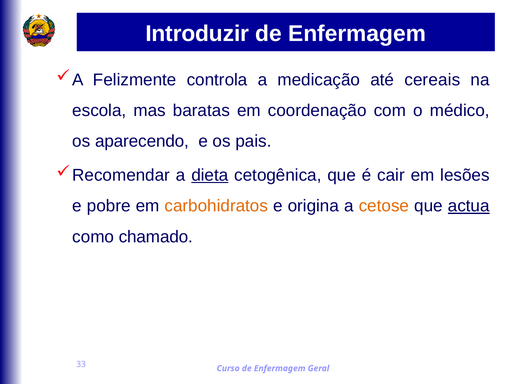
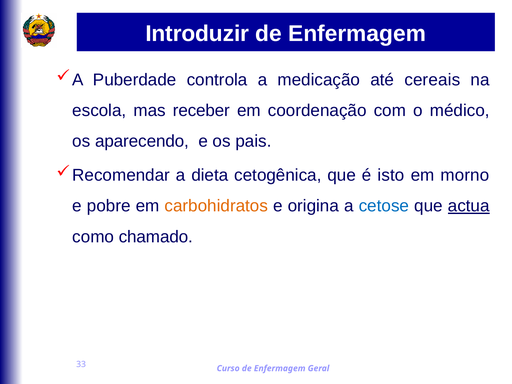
Felizmente: Felizmente -> Puberdade
baratas: baratas -> receber
dieta underline: present -> none
cair: cair -> isto
lesões: lesões -> morno
cetose colour: orange -> blue
